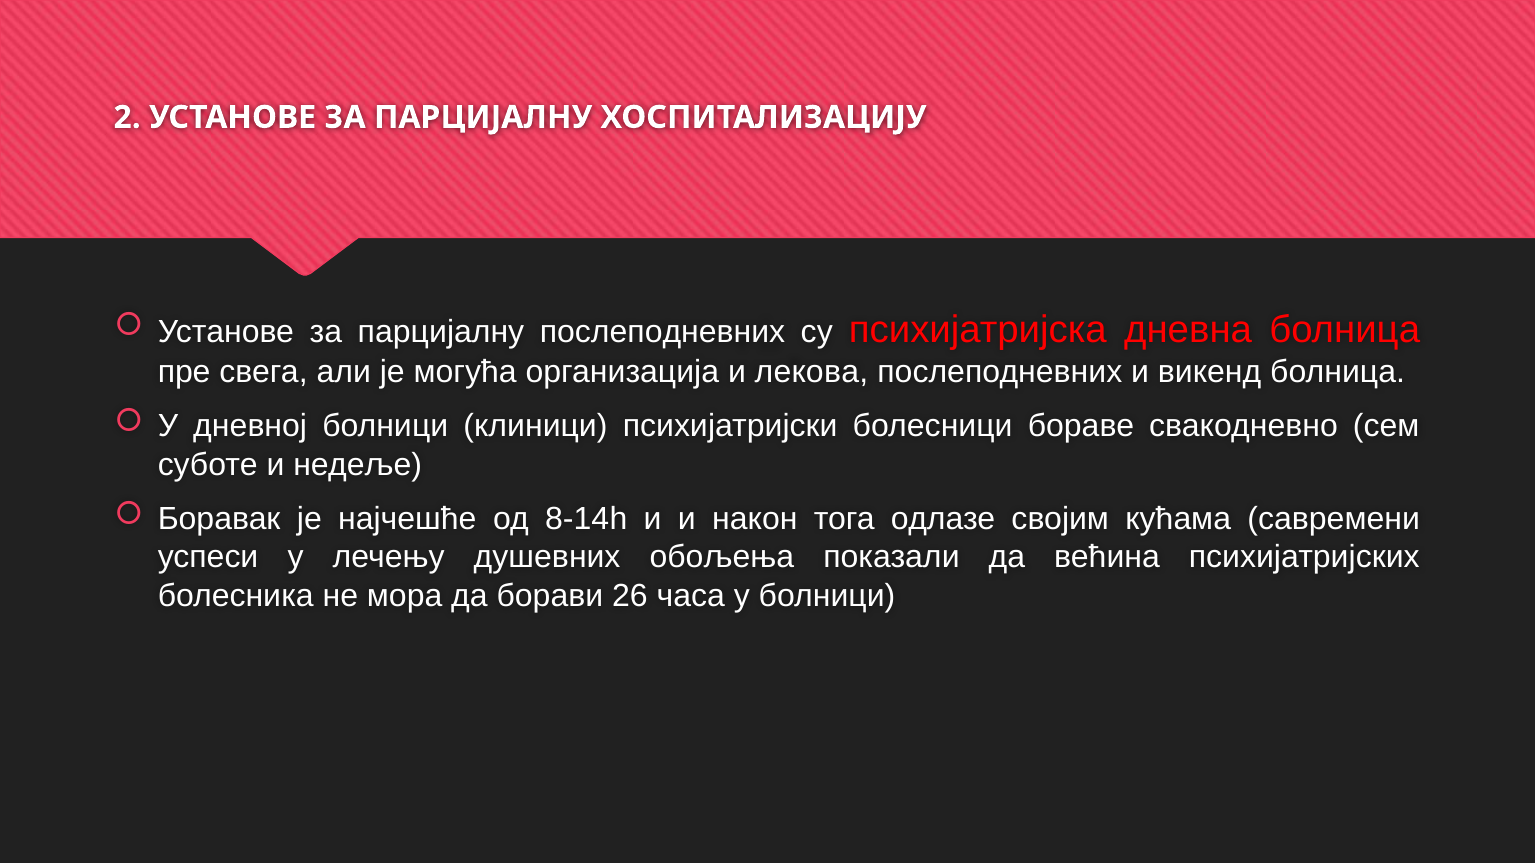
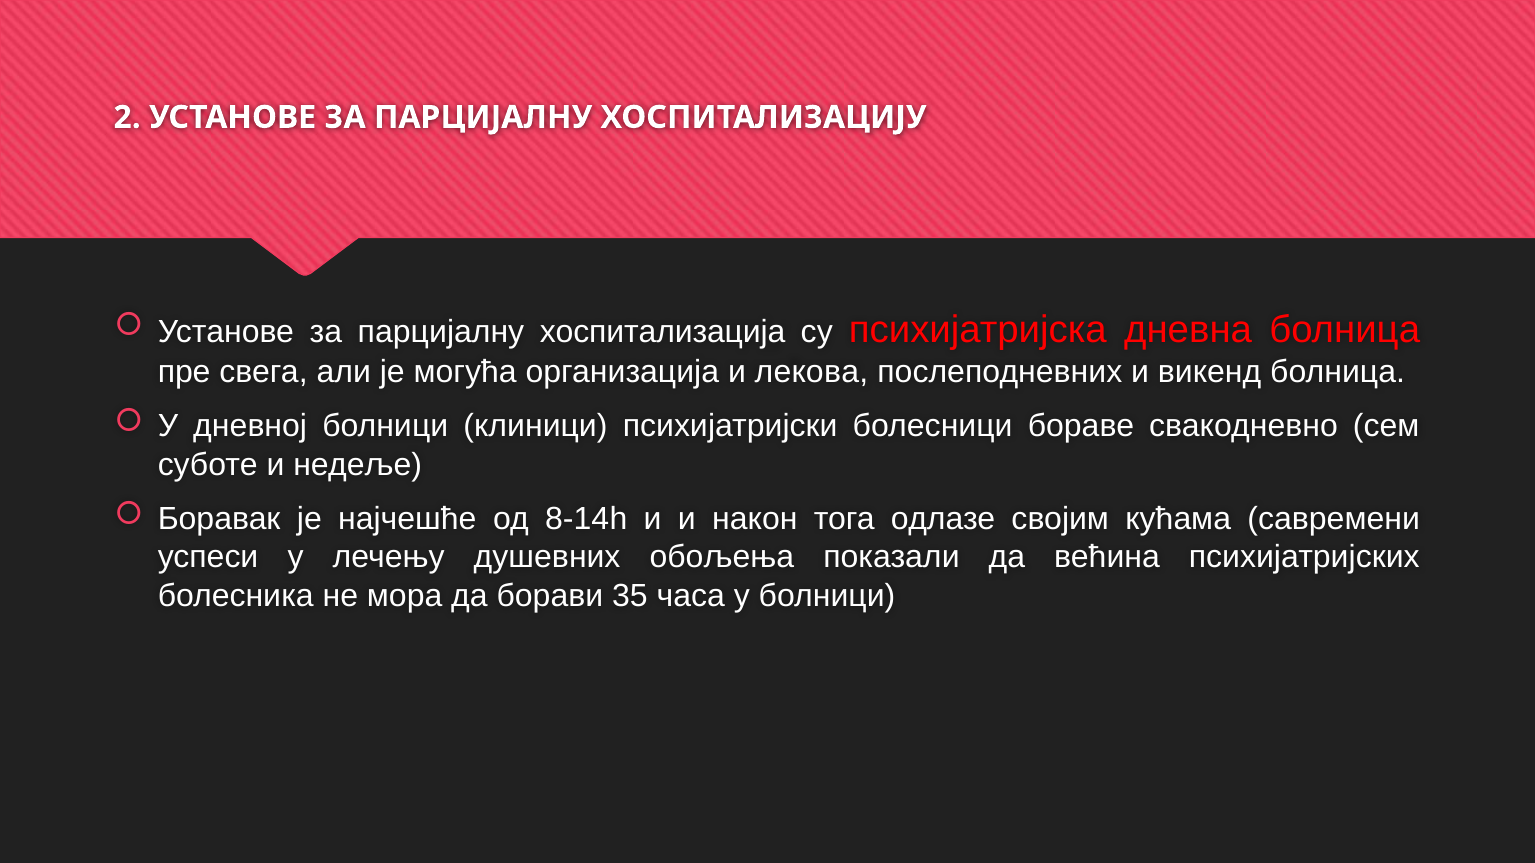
парцијалну послеподневних: послеподневних -> хоспитализација
26: 26 -> 35
